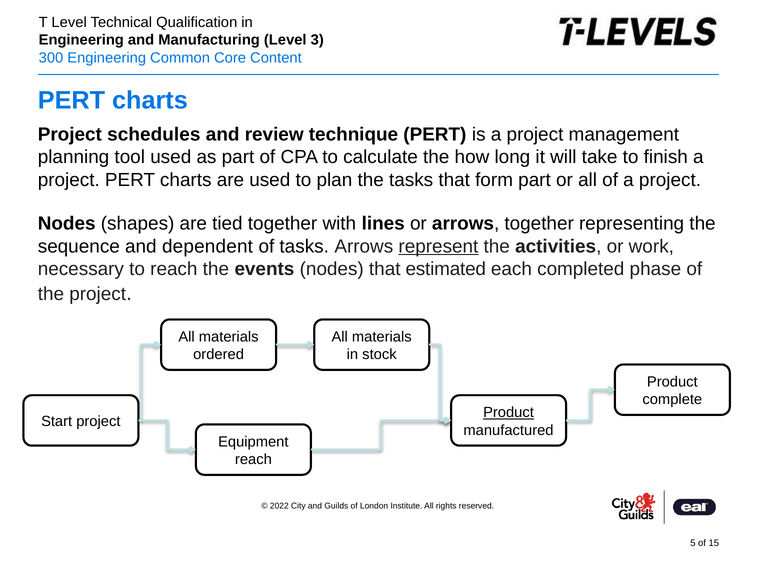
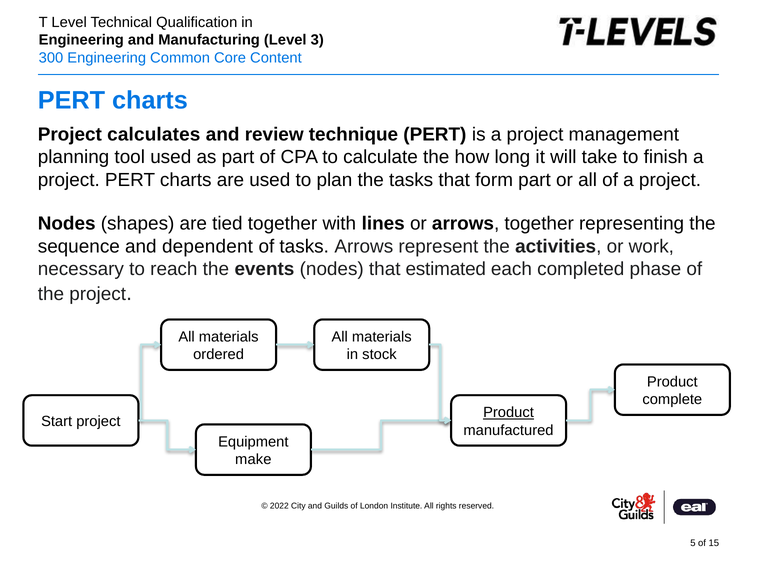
schedules: schedules -> calculates
represent underline: present -> none
reach at (253, 459): reach -> make
